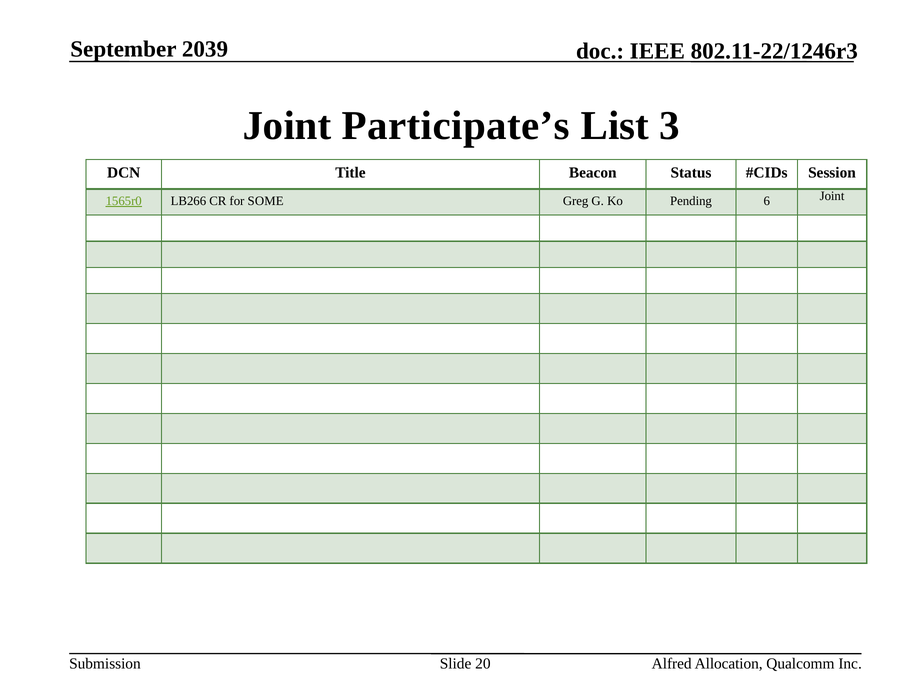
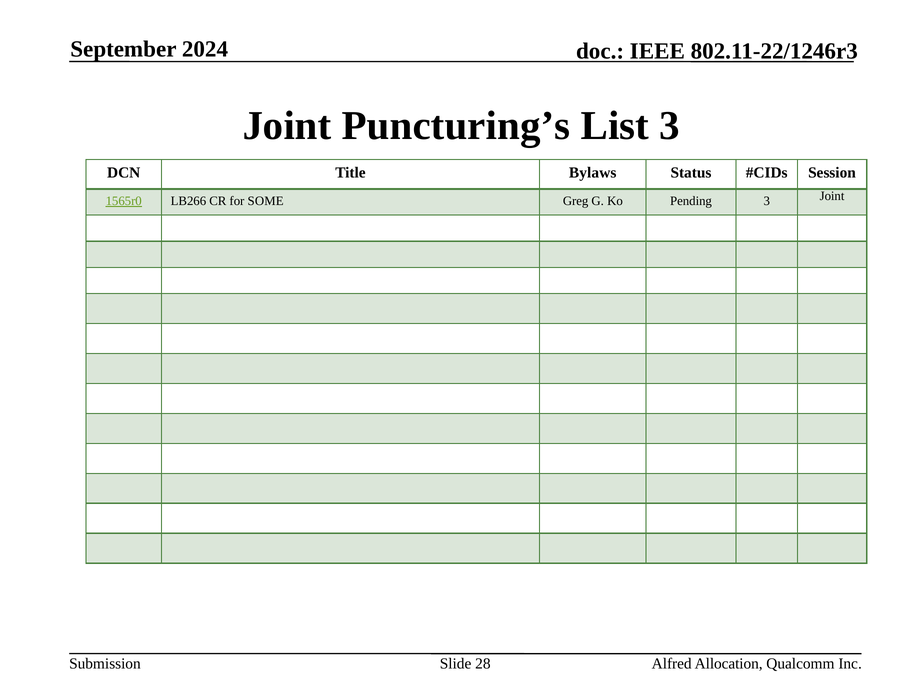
2039: 2039 -> 2024
Participate’s: Participate’s -> Puncturing’s
Beacon: Beacon -> Bylaws
Pending 6: 6 -> 3
20: 20 -> 28
